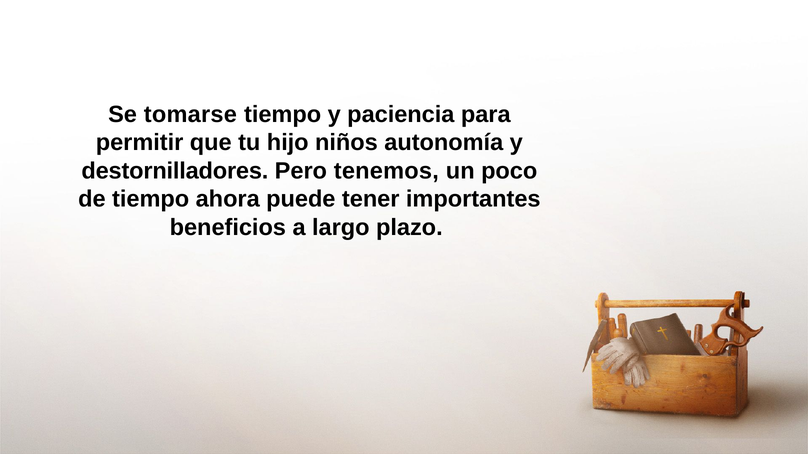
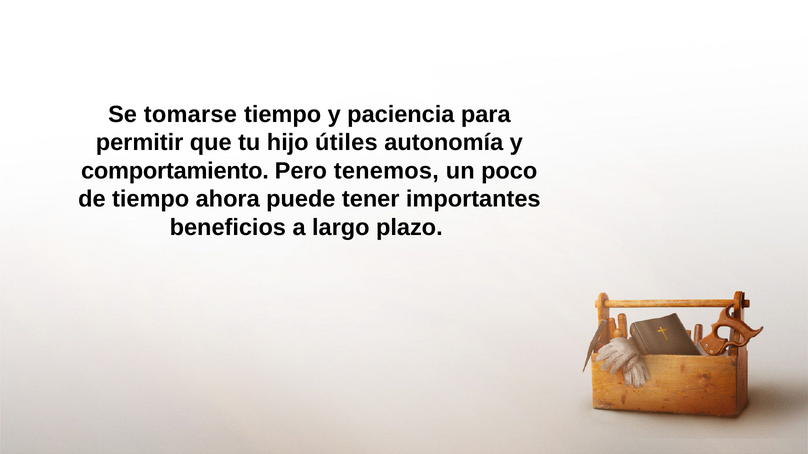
niños: niños -> útiles
destornilladores: destornilladores -> comportamiento
